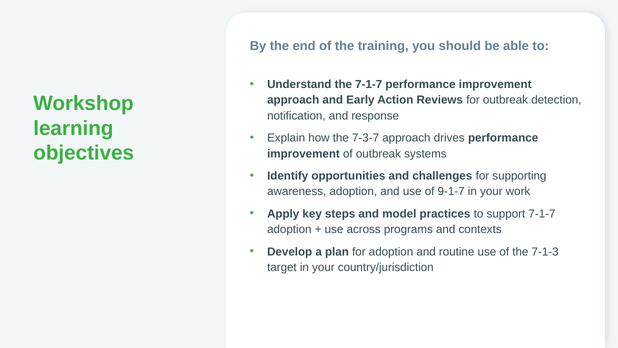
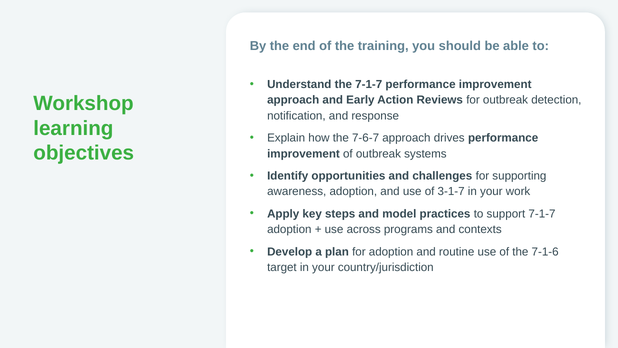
7-3-7: 7-3-7 -> 7-6-7
9-1-7: 9-1-7 -> 3-1-7
7-1-3: 7-1-3 -> 7-1-6
